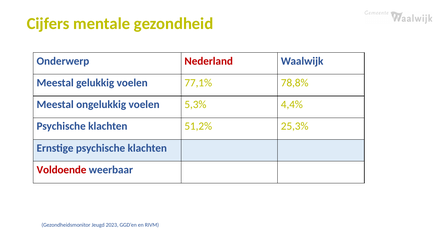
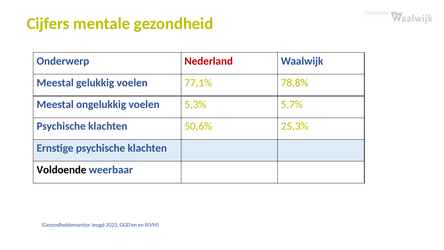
4,4%: 4,4% -> 5,7%
51,2%: 51,2% -> 50,6%
Voldoende colour: red -> black
